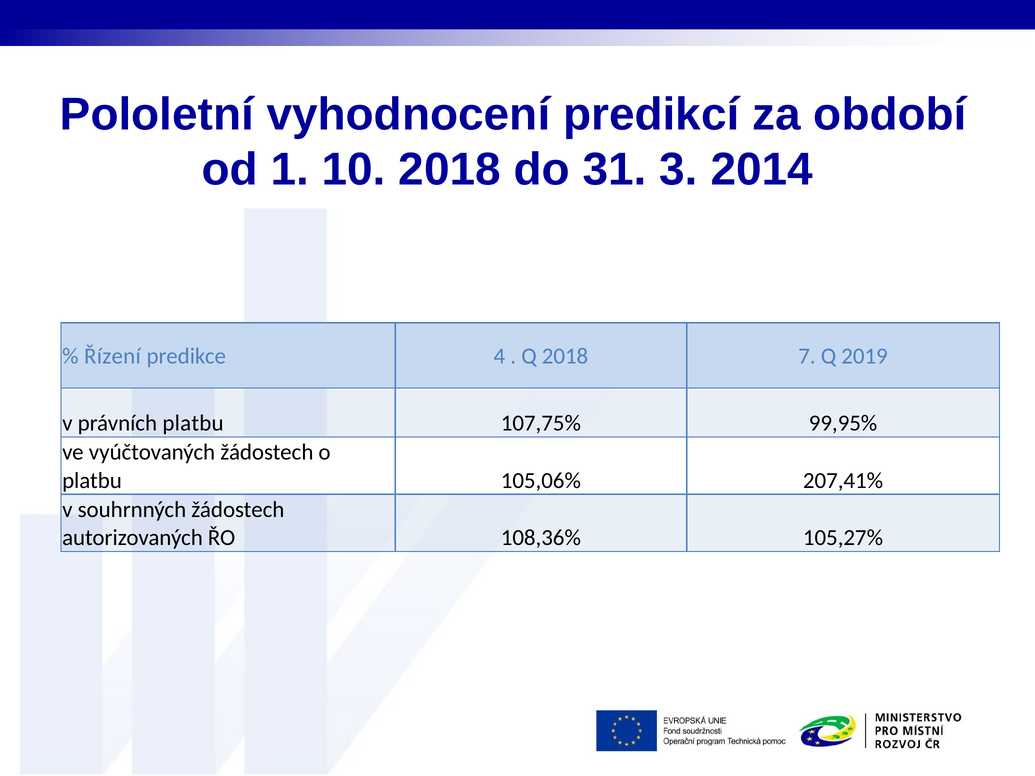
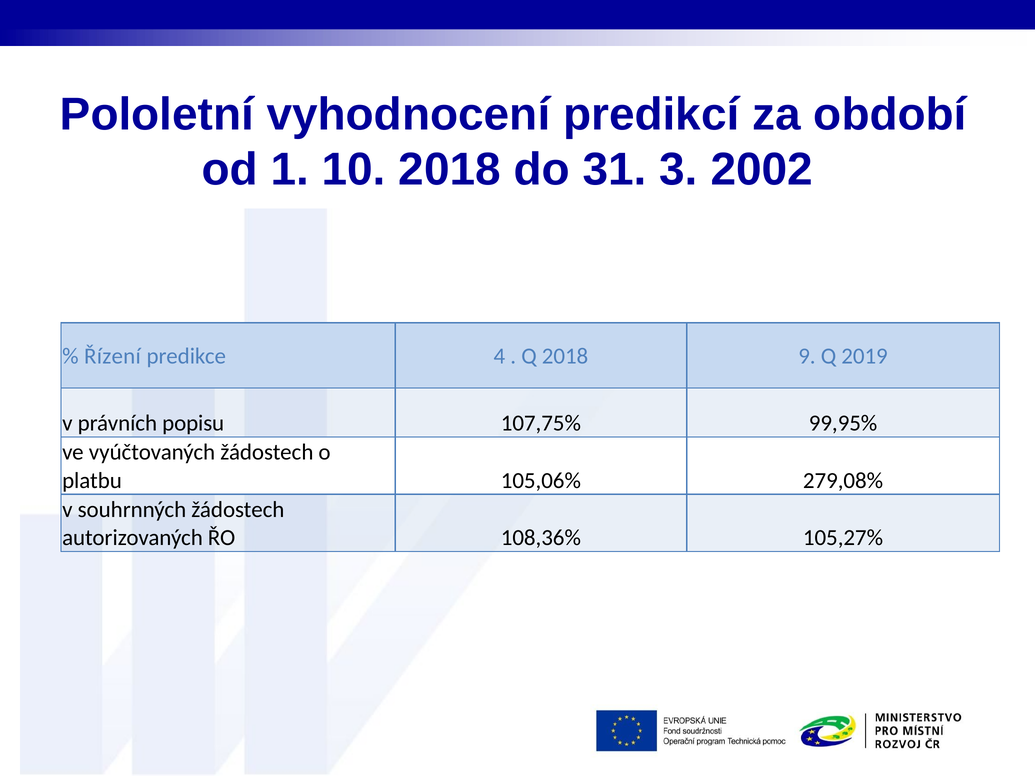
2014: 2014 -> 2002
7: 7 -> 9
právních platbu: platbu -> popisu
207,41%: 207,41% -> 279,08%
